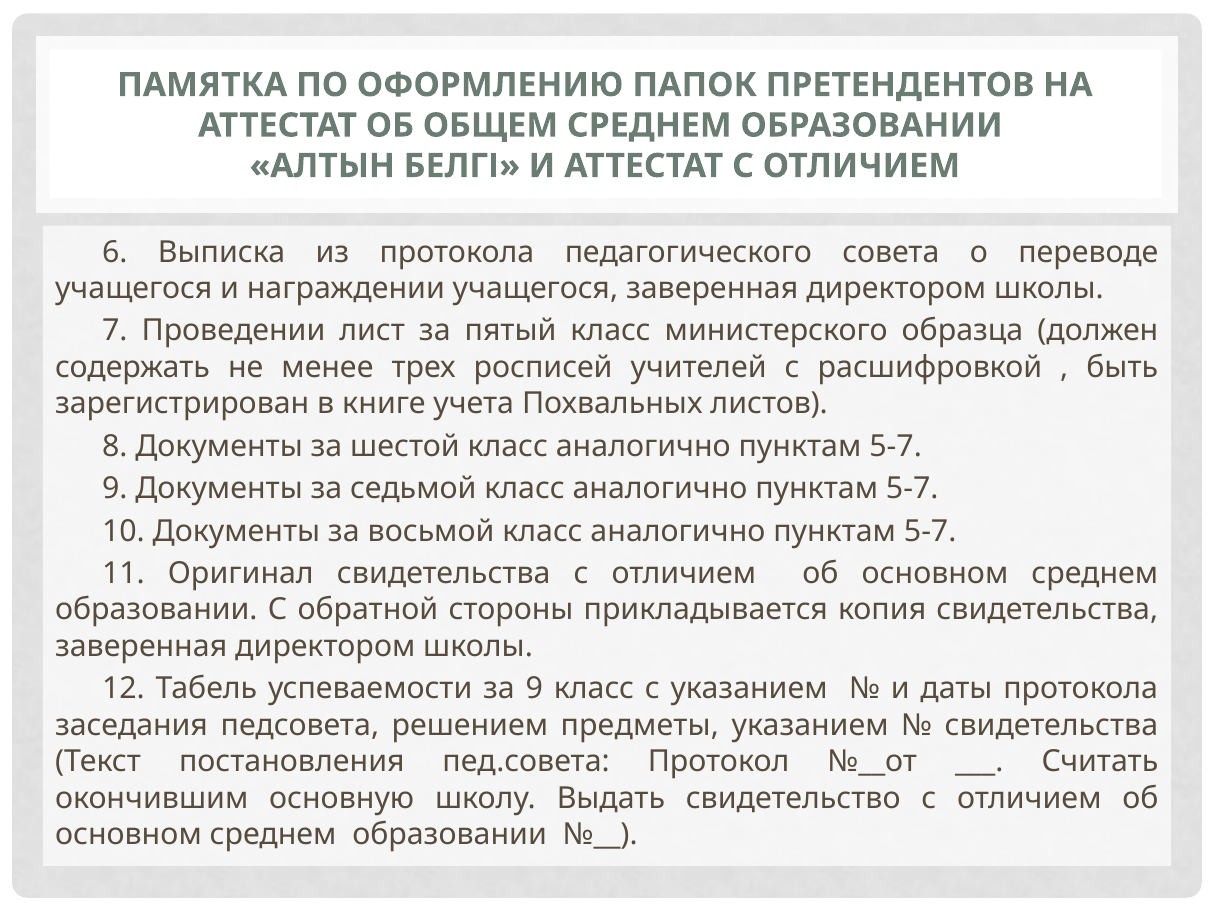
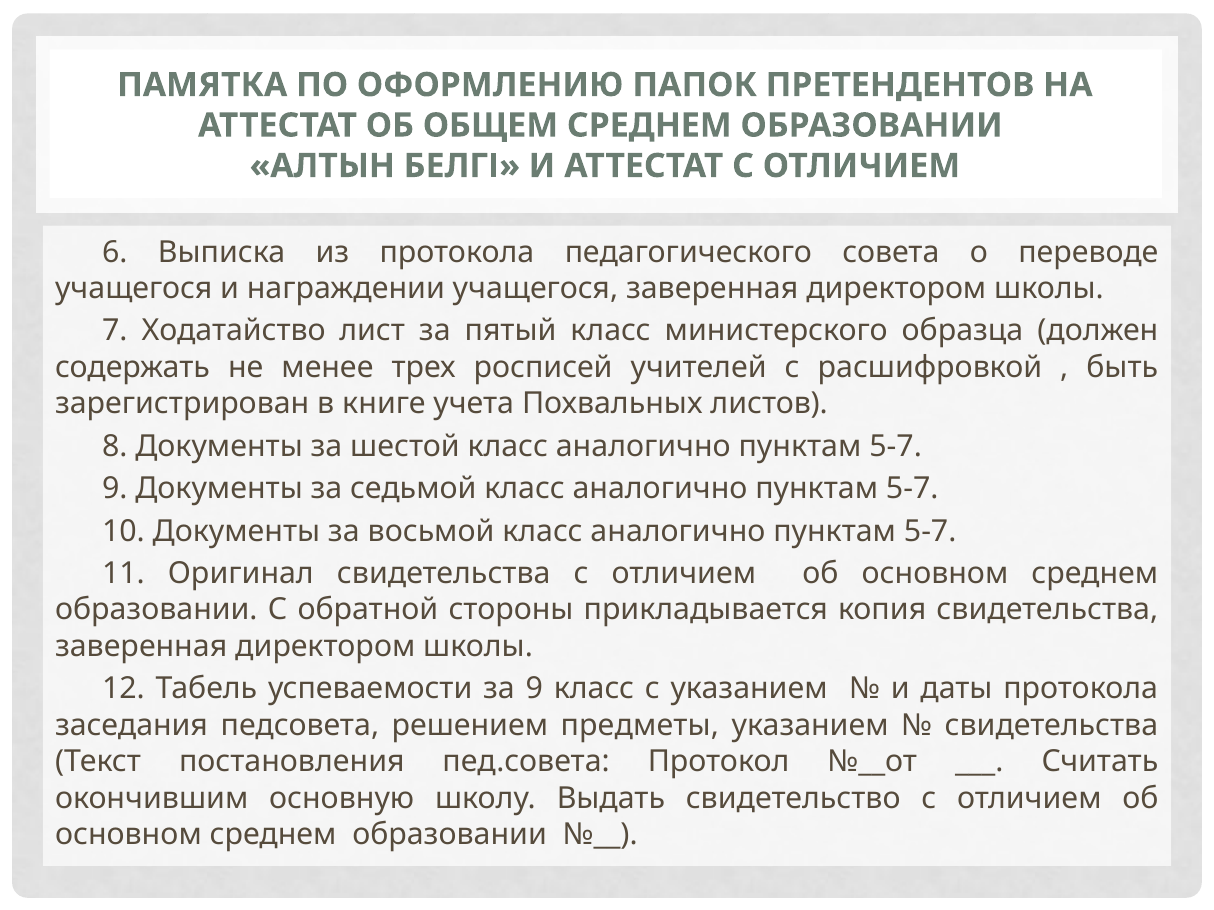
Проведении: Проведении -> Ходатайство
